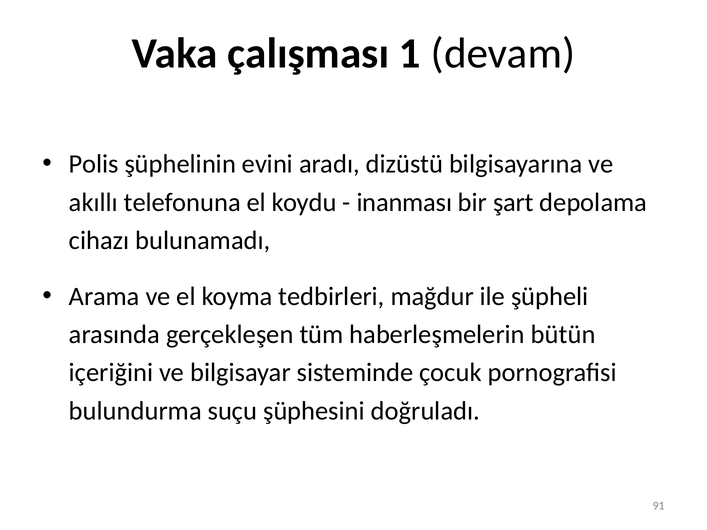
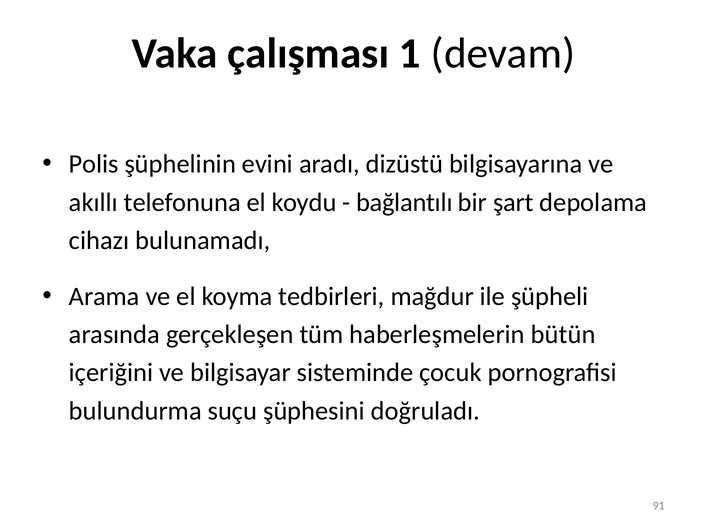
inanması: inanması -> bağlantılı
